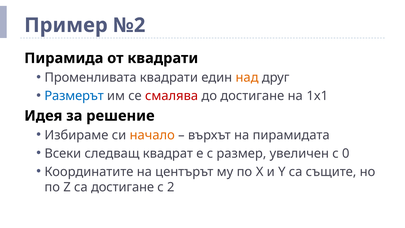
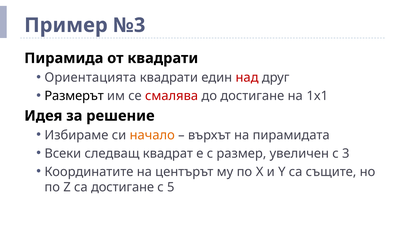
№2: №2 -> №3
Променливата: Променливата -> Ориентацията
над colour: orange -> red
Размерът colour: blue -> black
0: 0 -> 3
2: 2 -> 5
